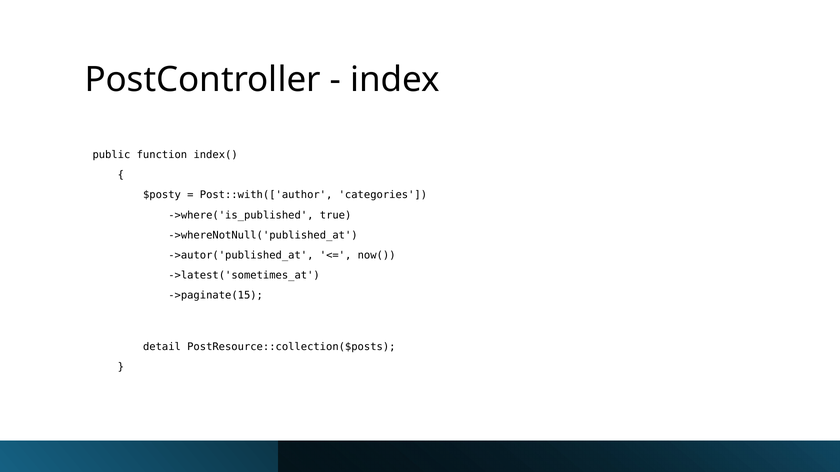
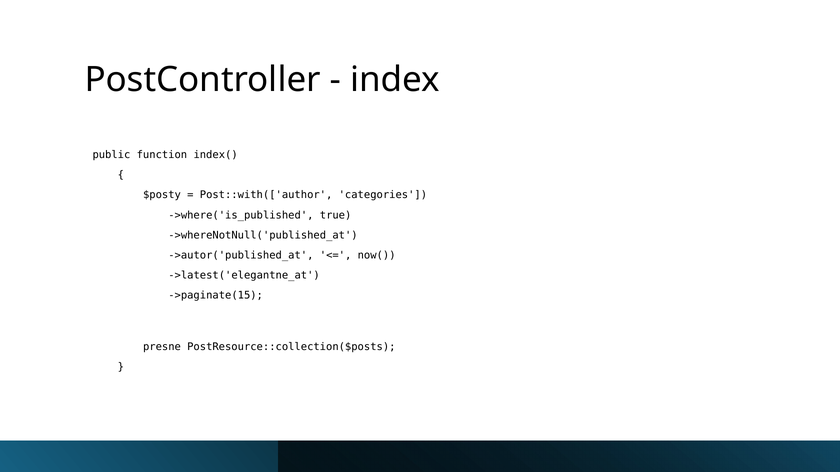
->latest('sometimes_at: ->latest('sometimes_at -> ->latest('elegantne_at
detail: detail -> presne
